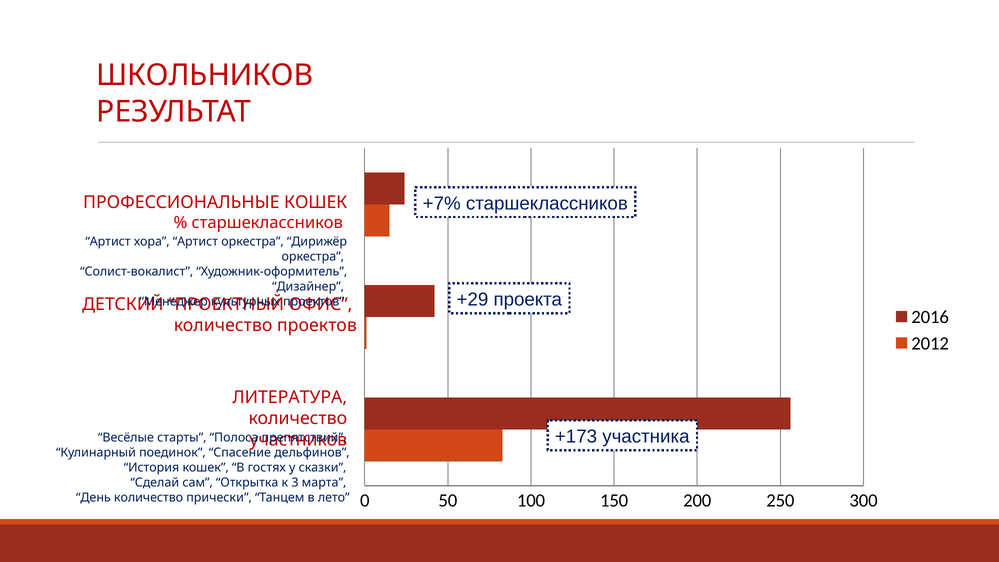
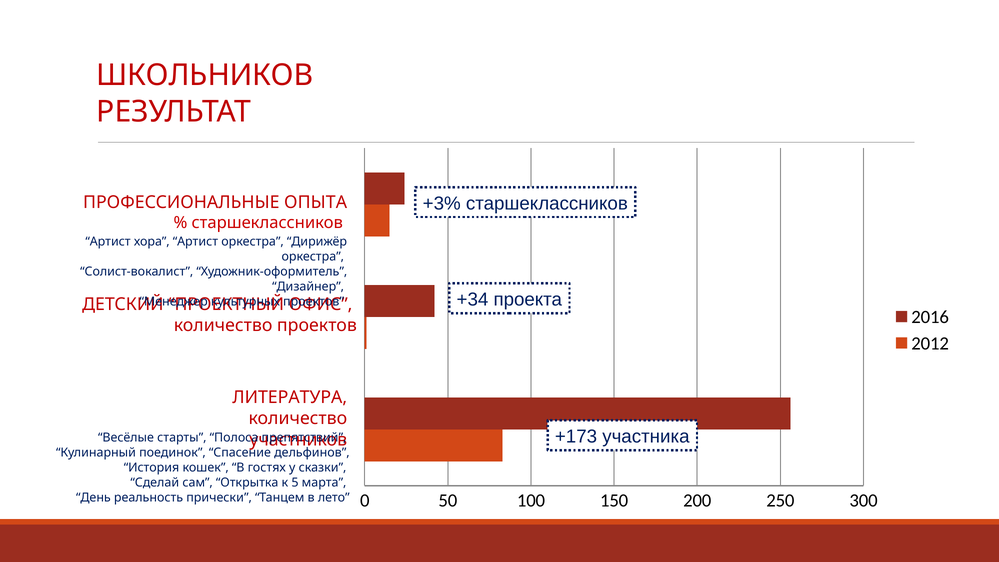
+7%: +7% -> +3%
ПРОФЕССИОНАЛЬНЫЕ КОШЕК: КОШЕК -> ОПЫТА
+29: +29 -> +34
3: 3 -> 5
День количество: количество -> реальность
